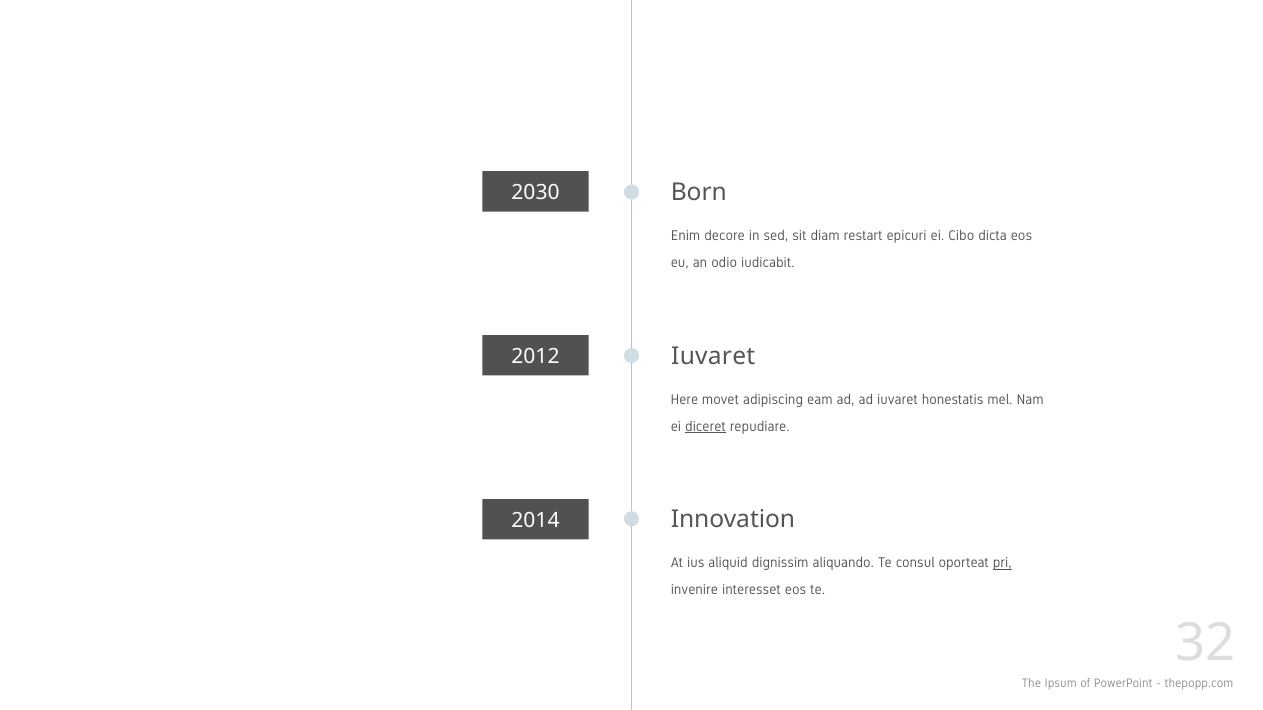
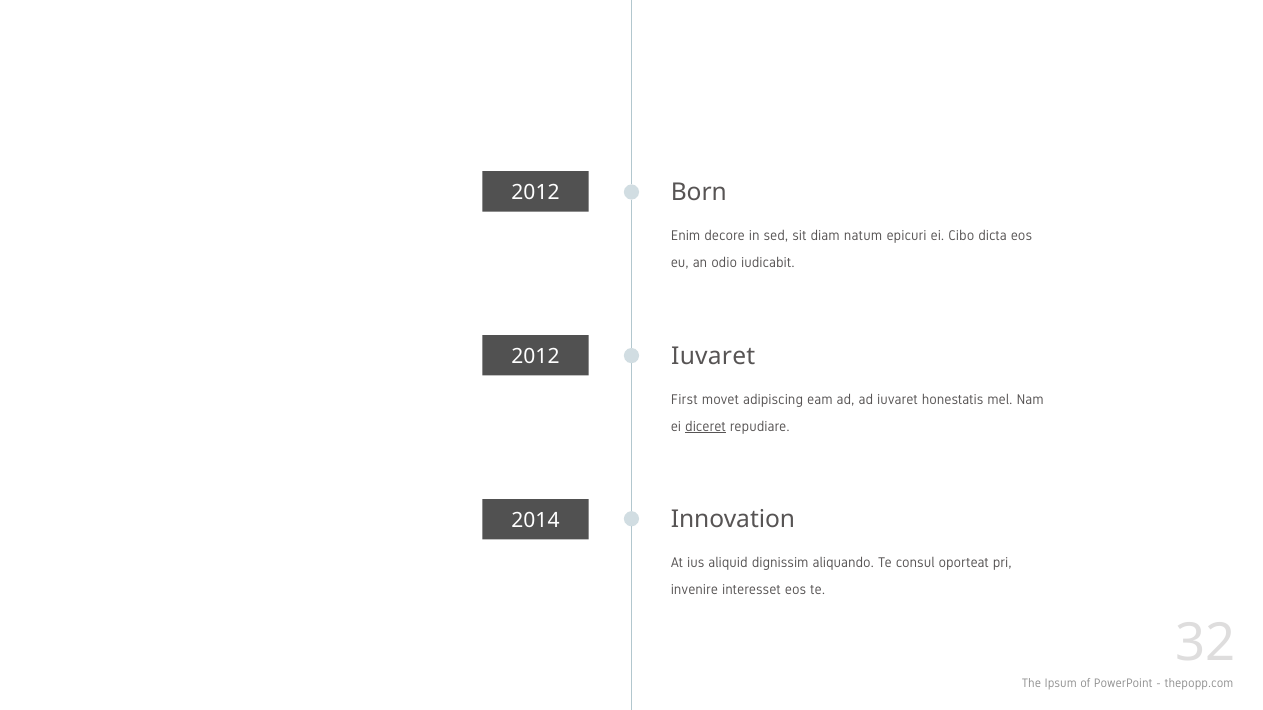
2030 at (536, 193): 2030 -> 2012
restart: restart -> natum
Here: Here -> First
pri underline: present -> none
